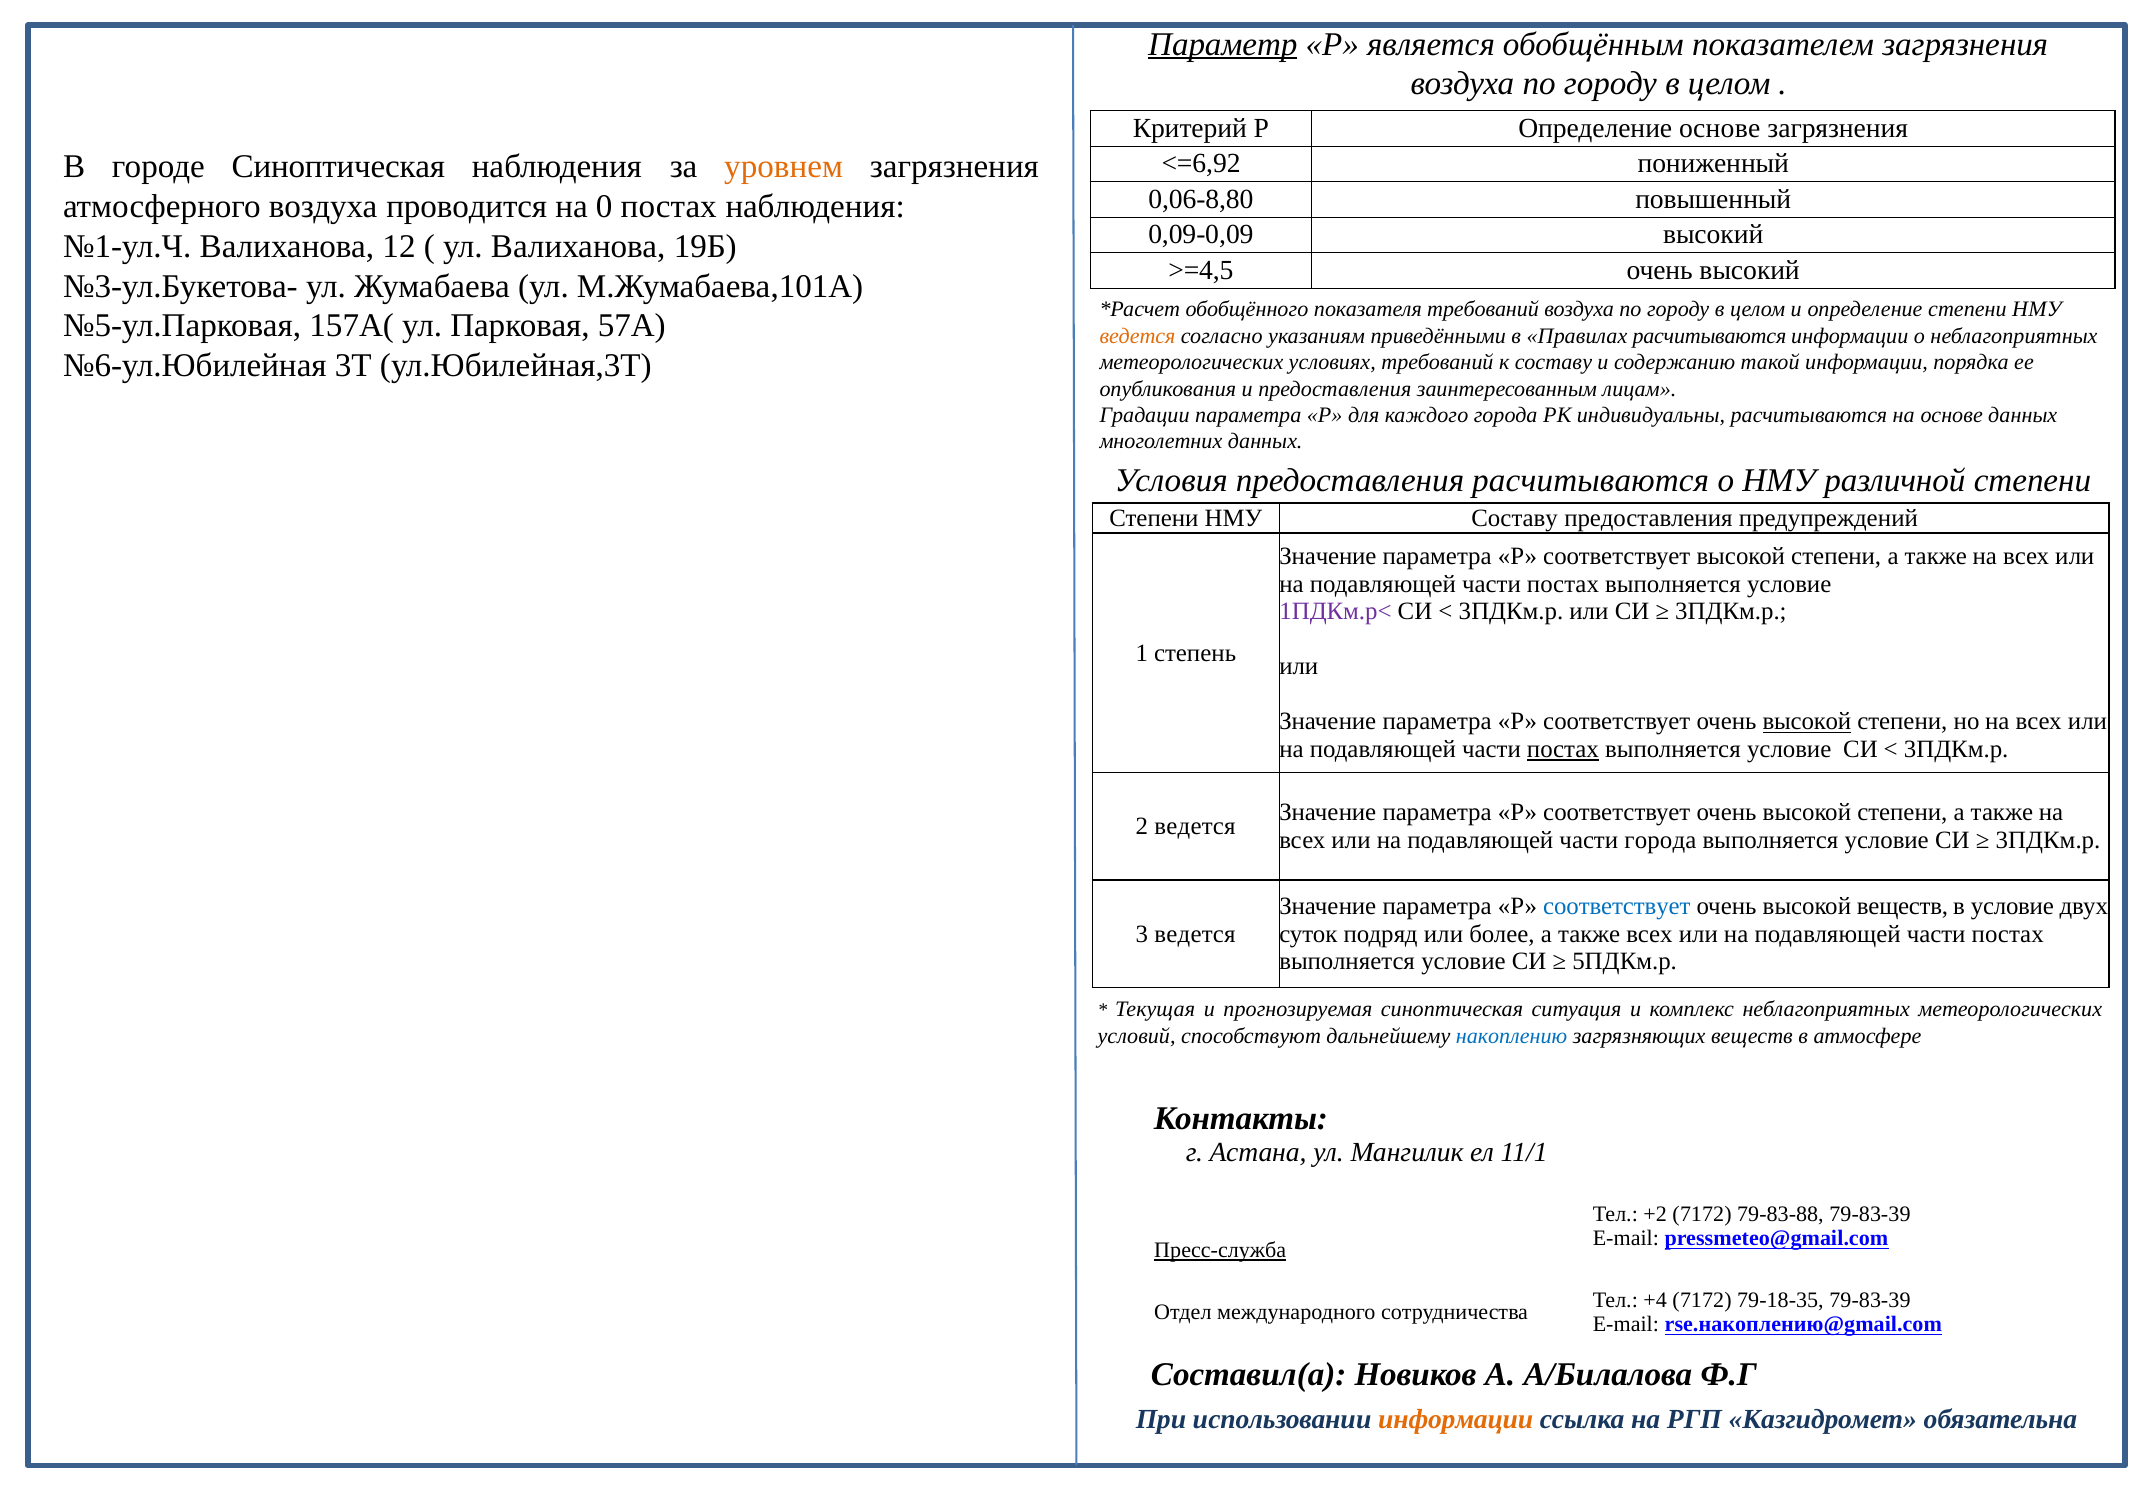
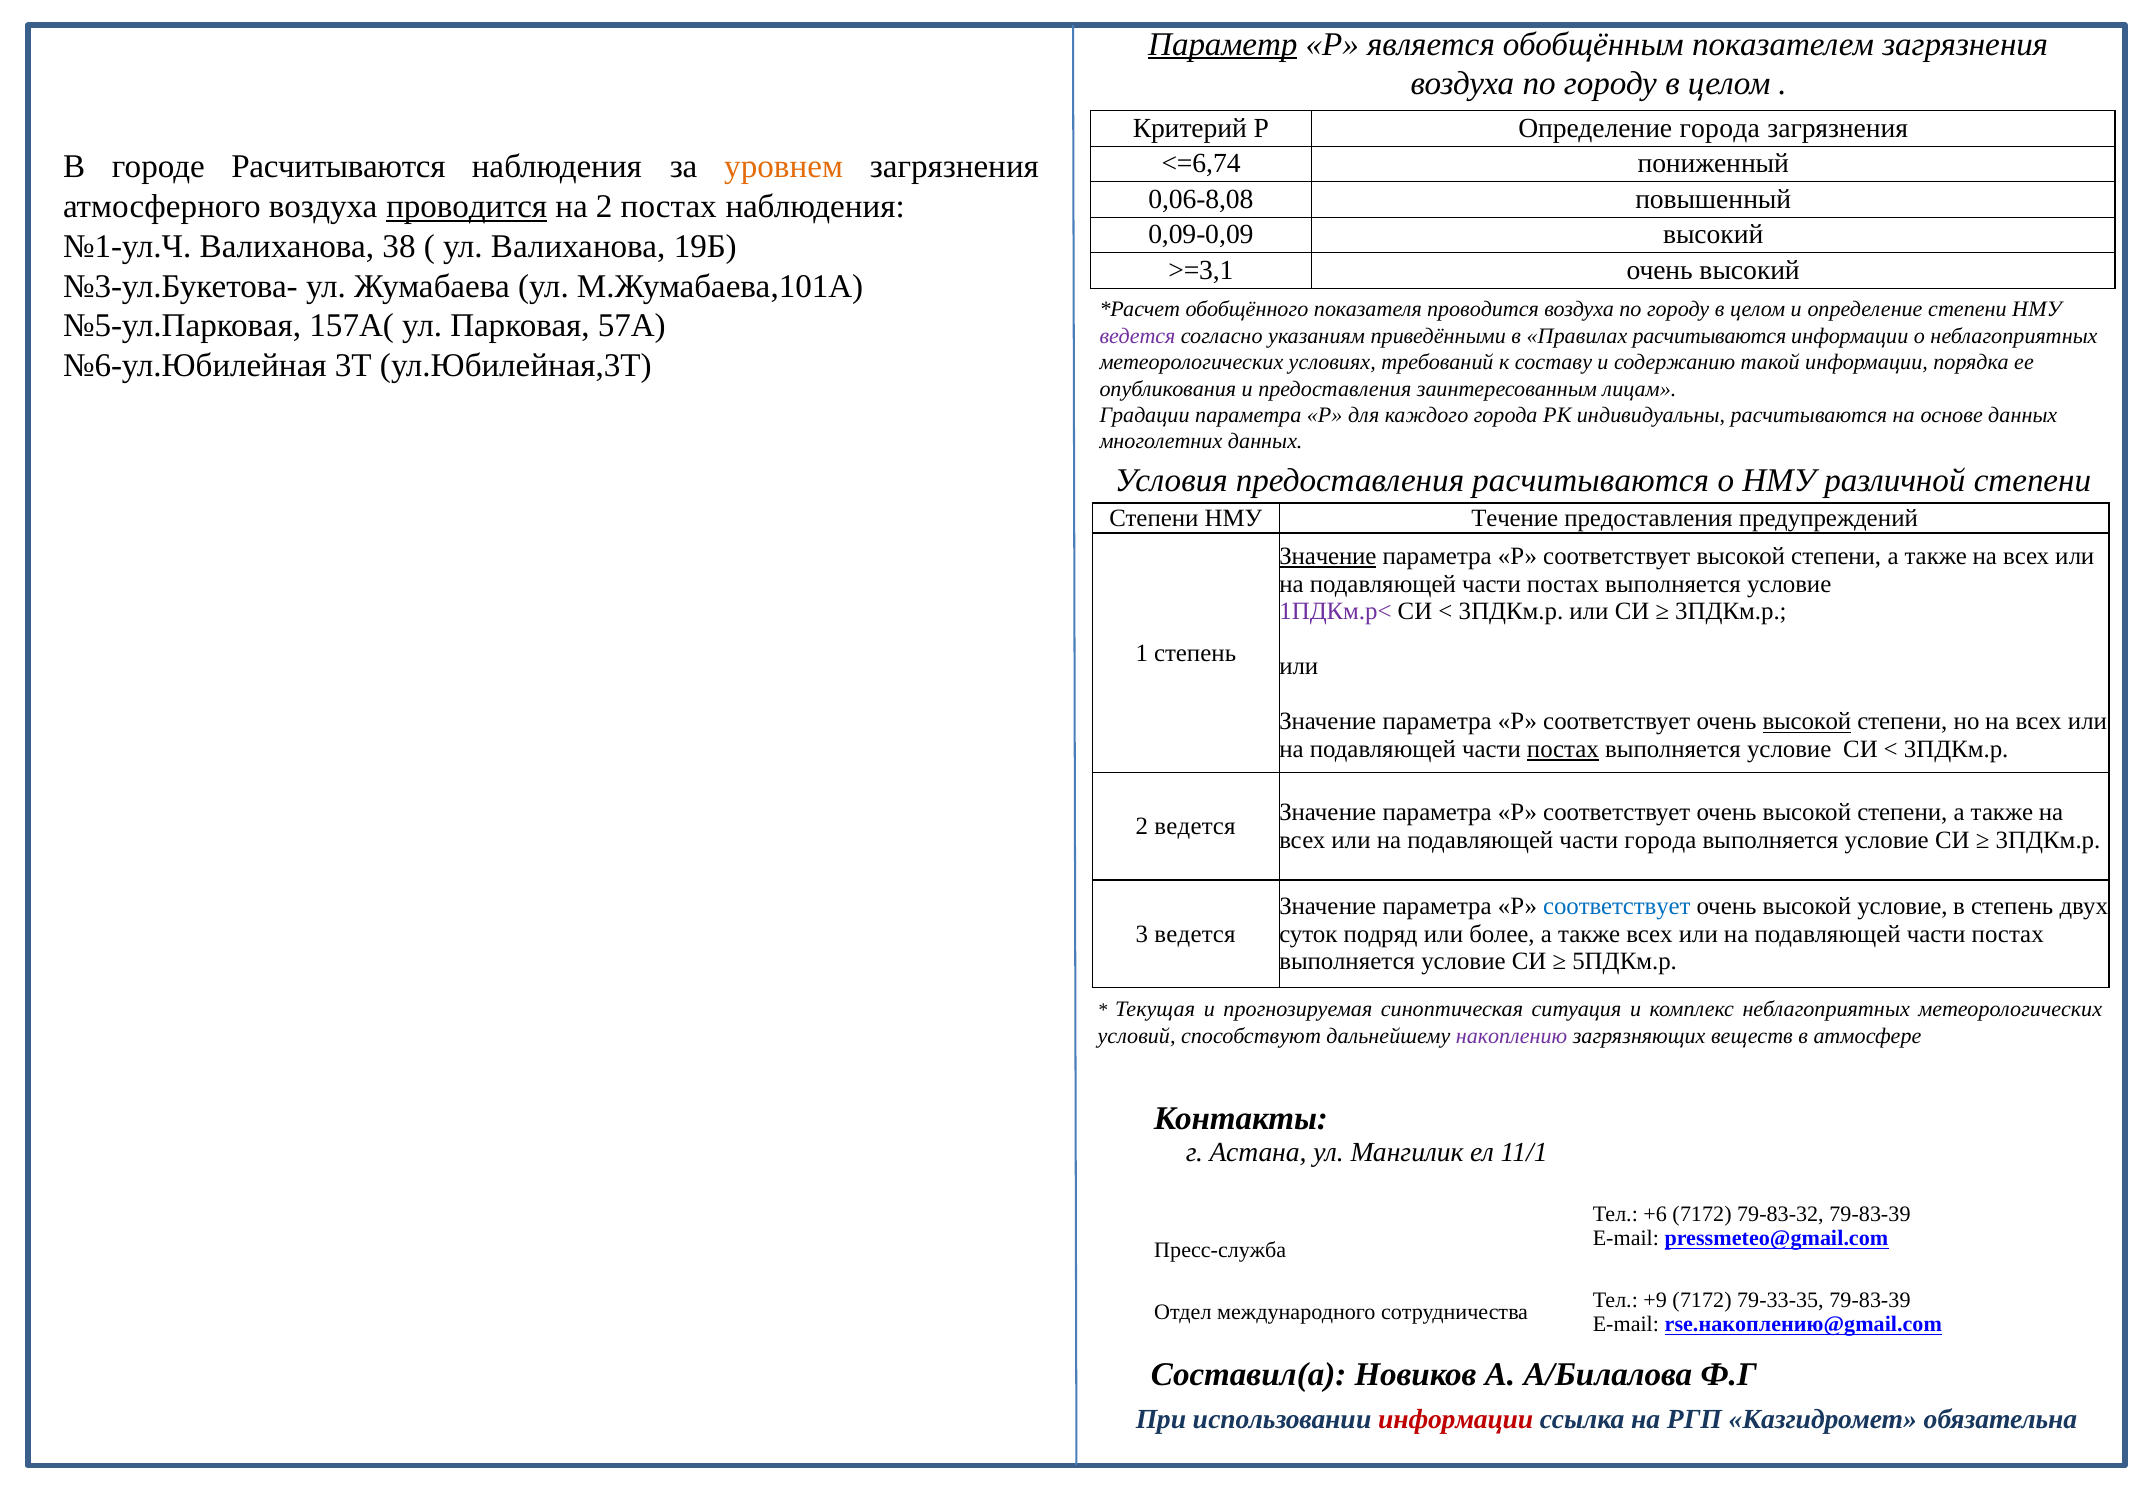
Определение основе: основе -> города
<=6,92: <=6,92 -> <=6,74
городе Синоптическая: Синоптическая -> Расчитываются
0,06-8,80: 0,06-8,80 -> 0,06-8,08
проводится at (467, 207) underline: none -> present
на 0: 0 -> 2
12: 12 -> 38
>=4,5: >=4,5 -> >=3,1
показателя требований: требований -> проводится
ведется at (1137, 336) colour: orange -> purple
НМУ Составу: Составу -> Течение
Значение at (1328, 556) underline: none -> present
высокой веществ: веществ -> условие
в условие: условие -> степень
накоплению colour: blue -> purple
+2: +2 -> +6
79-83-88: 79-83-88 -> 79-83-32
Пресс-служба underline: present -> none
+4: +4 -> +9
79-18-35: 79-18-35 -> 79-33-35
информации at (1456, 1419) colour: orange -> red
